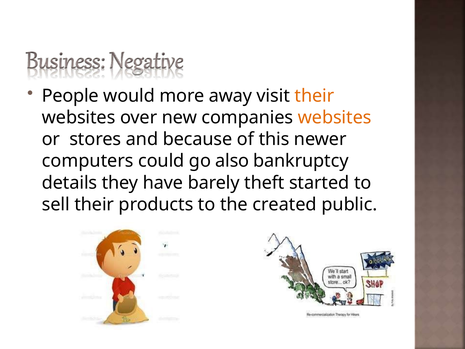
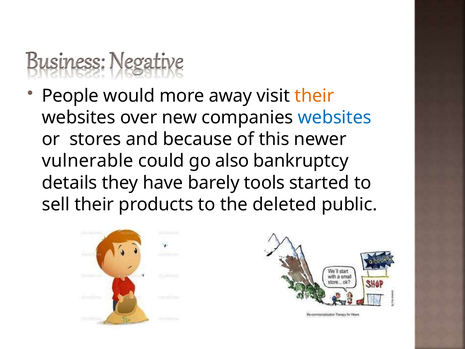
websites at (335, 117) colour: orange -> blue
computers: computers -> vulnerable
theft: theft -> tools
created: created -> deleted
